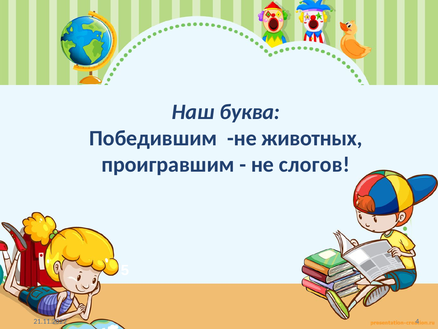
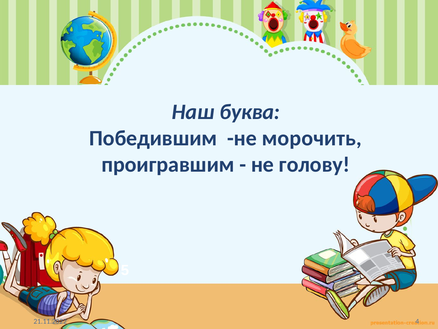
животных: животных -> морочить
слогов: слогов -> голову
